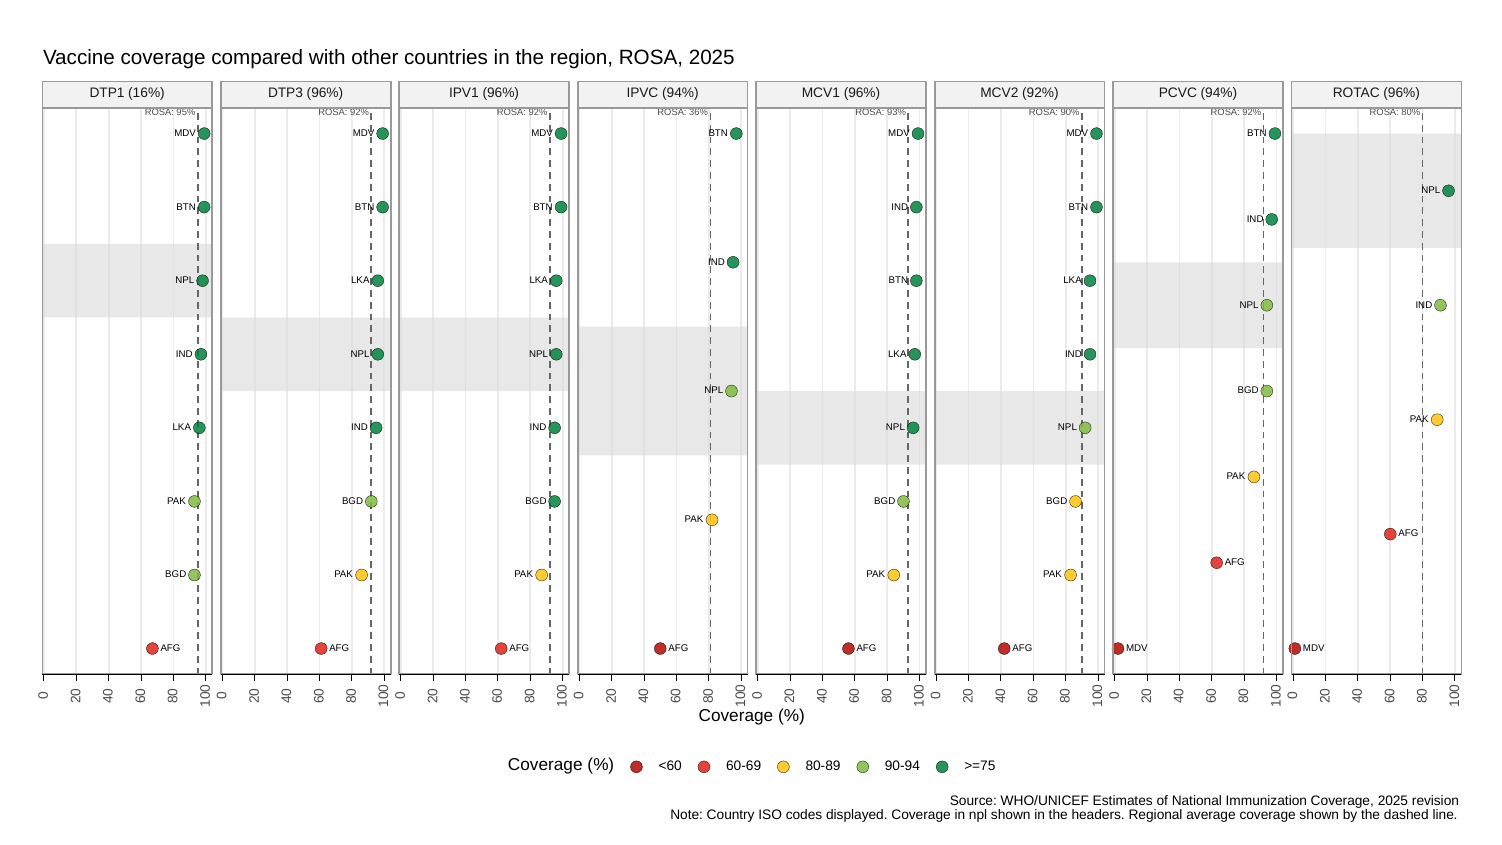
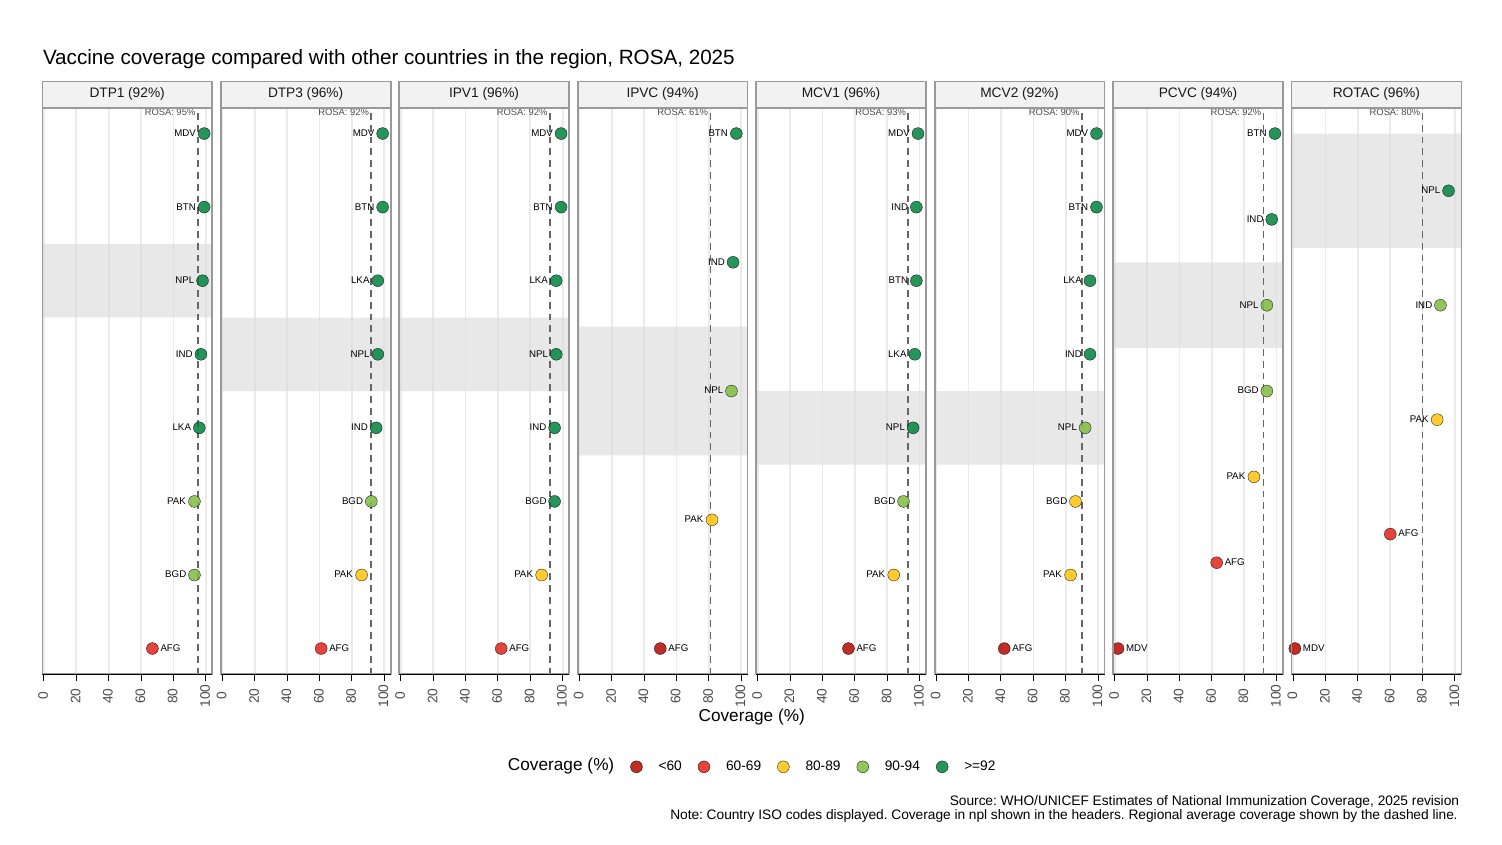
DTP1 16%: 16% -> 92%
36%: 36% -> 61%
>=75: >=75 -> >=92
